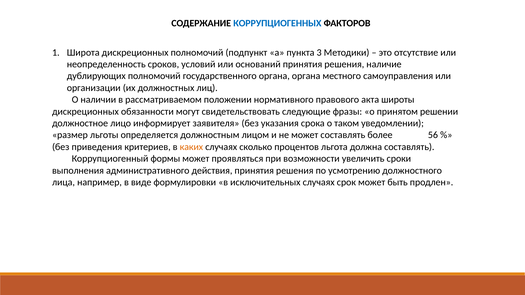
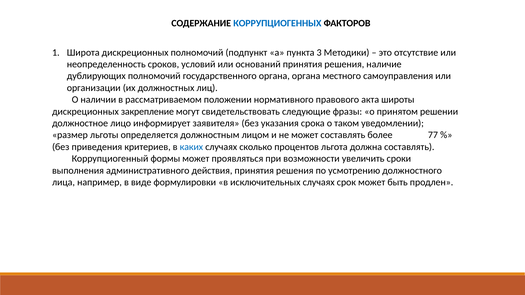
обязанности: обязанности -> закрепление
56: 56 -> 77
каких colour: orange -> blue
